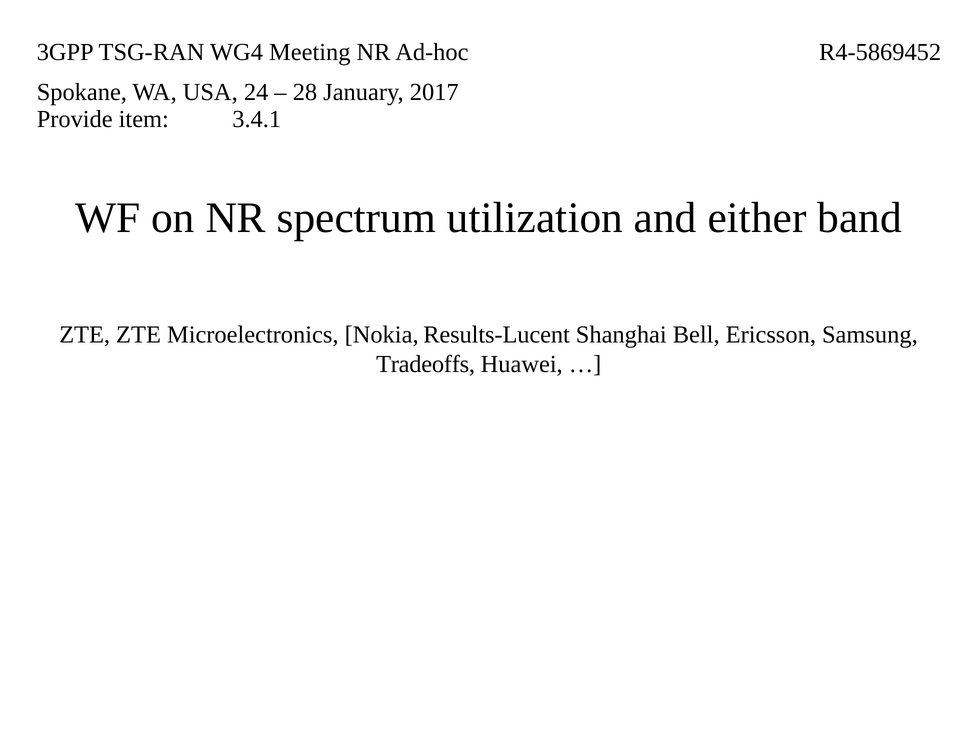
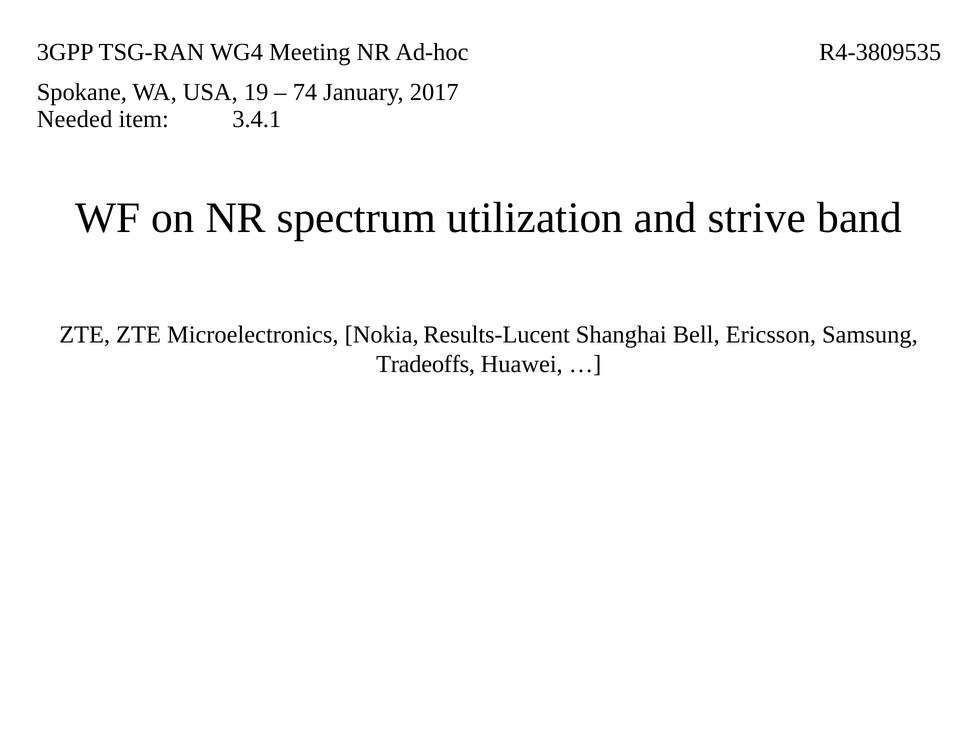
R4-5869452: R4-5869452 -> R4-3809535
24: 24 -> 19
28: 28 -> 74
Provide: Provide -> Needed
either: either -> strive
